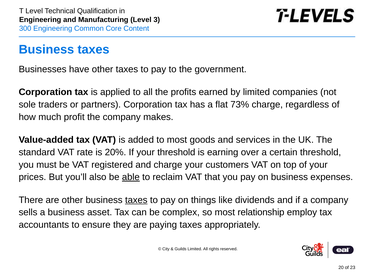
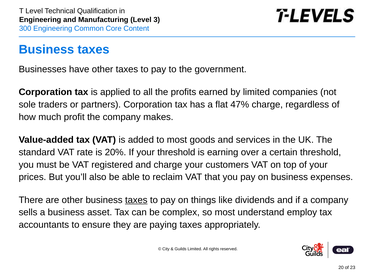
73%: 73% -> 47%
able underline: present -> none
relationship: relationship -> understand
